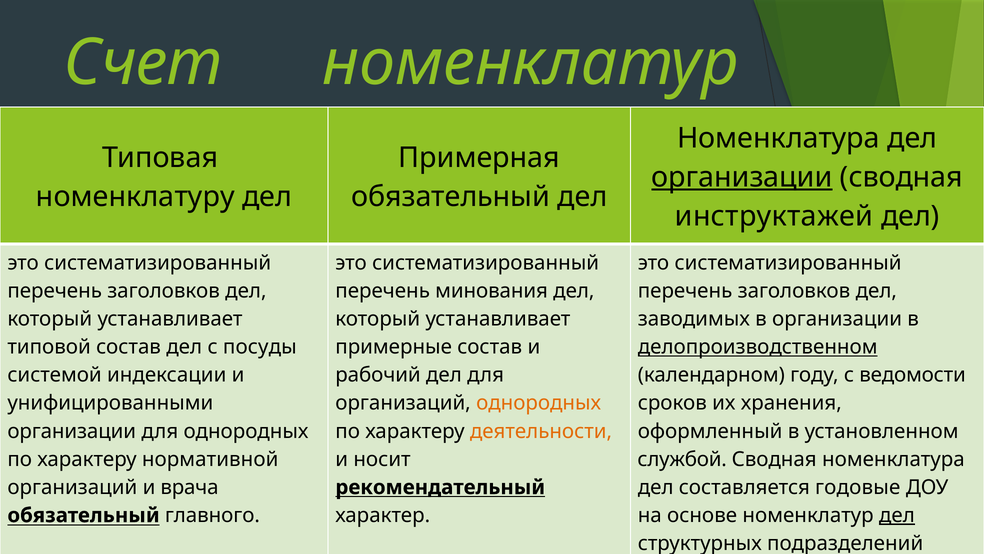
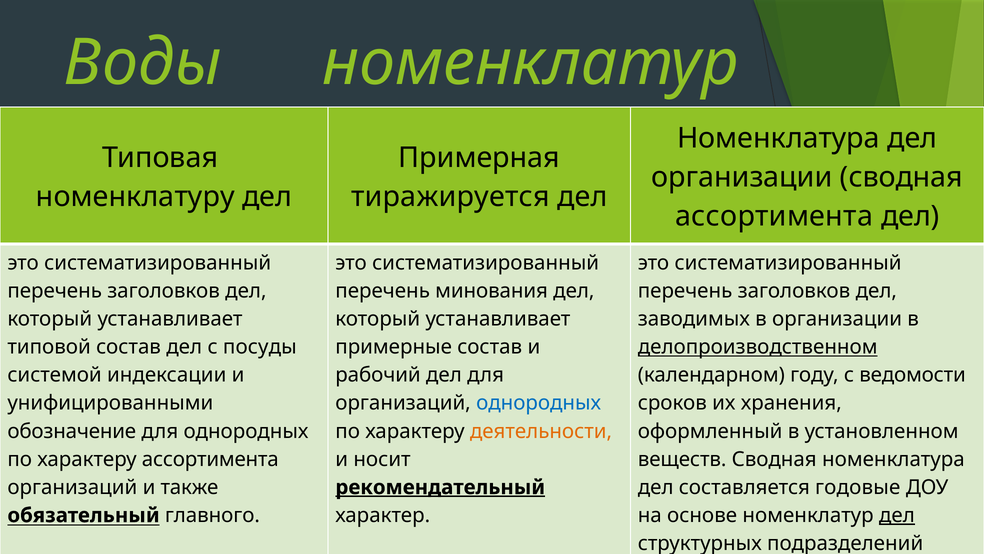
Счет: Счет -> Воды
организации at (742, 177) underline: present -> none
обязательный at (451, 196): обязательный -> тиражируется
инструктажей at (774, 216): инструктажей -> ассортимента
однородных at (539, 403) colour: orange -> blue
организации at (72, 431): организации -> обозначение
характеру нормативной: нормативной -> ассортимента
службой: службой -> веществ
врача: врача -> также
рекомендательный underline: none -> present
